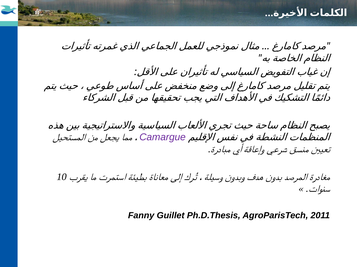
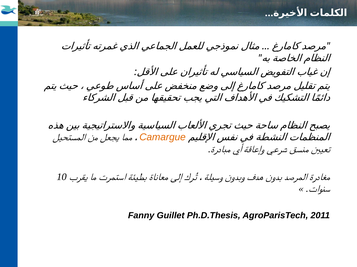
Camargue colour: purple -> orange
